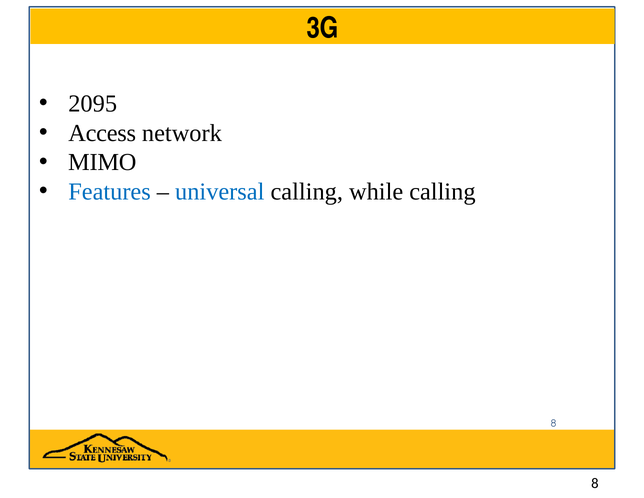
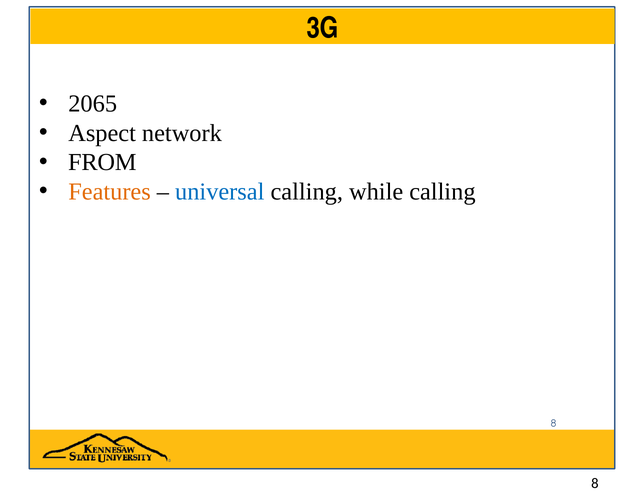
2095: 2095 -> 2065
Access: Access -> Aspect
MIMO: MIMO -> FROM
Features colour: blue -> orange
